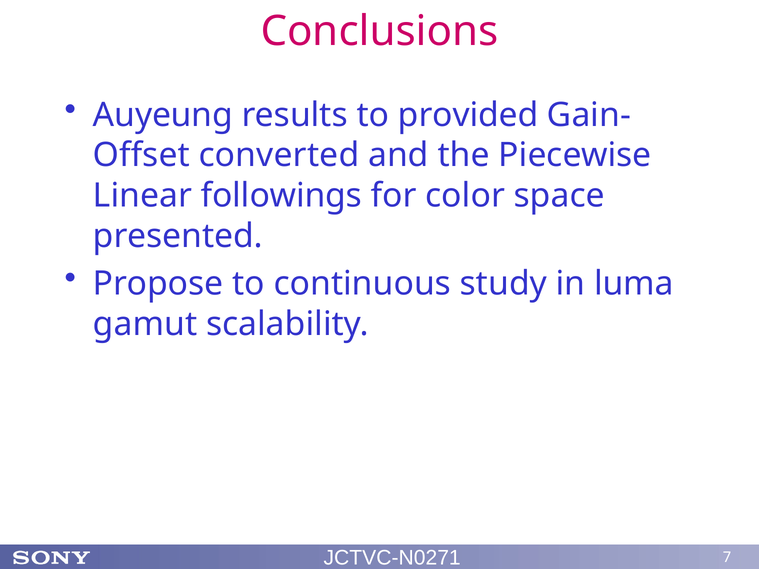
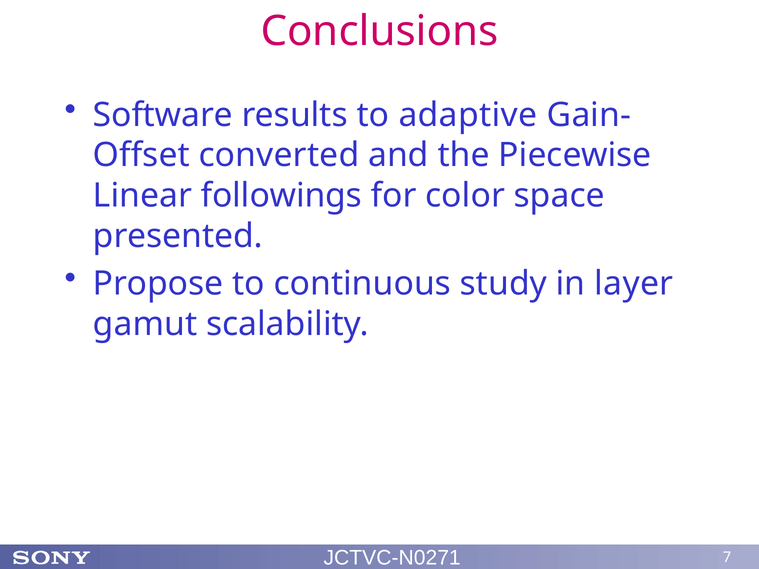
Auyeung: Auyeung -> Software
provided: provided -> adaptive
luma: luma -> layer
